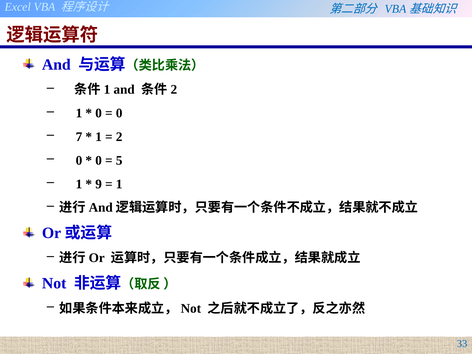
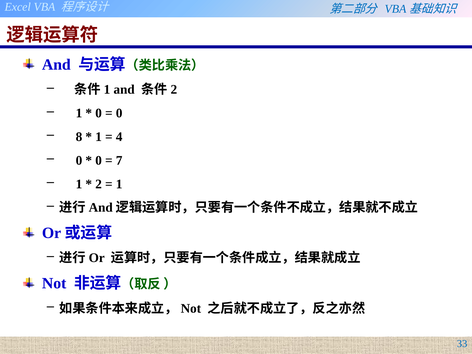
7: 7 -> 8
2: 2 -> 4
5: 5 -> 7
9: 9 -> 2
